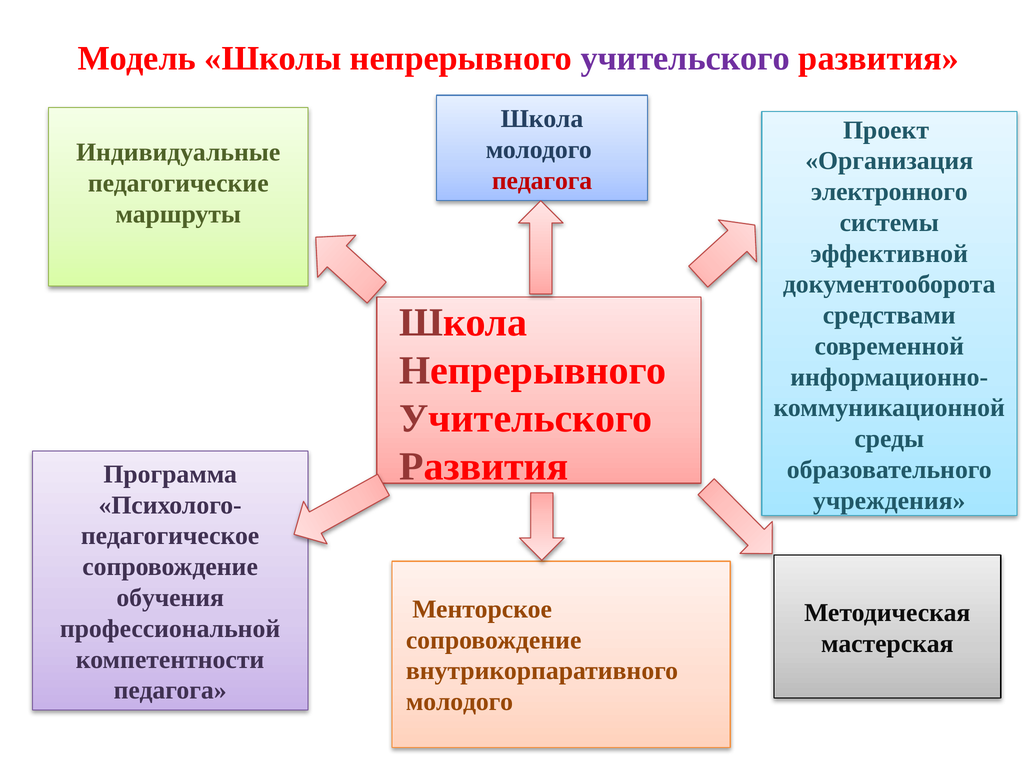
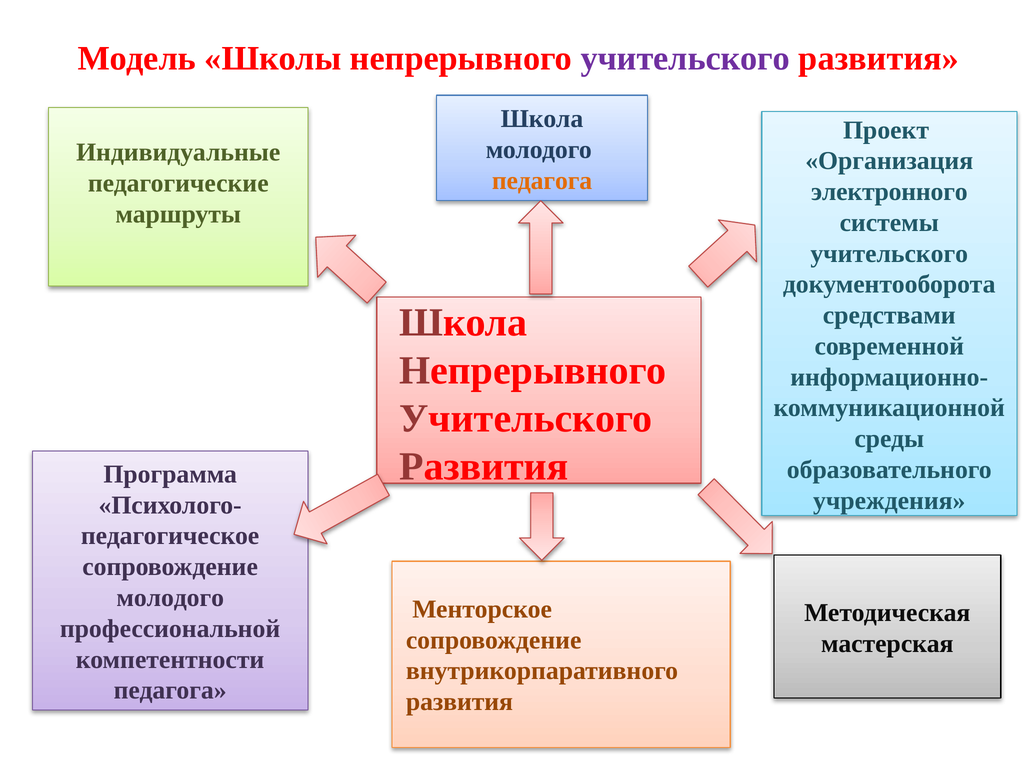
педагога at (542, 181) colour: red -> orange
эффективной at (889, 254): эффективной -> учительского
обучения at (170, 598): обучения -> молодого
молодого at (459, 702): молодого -> развития
